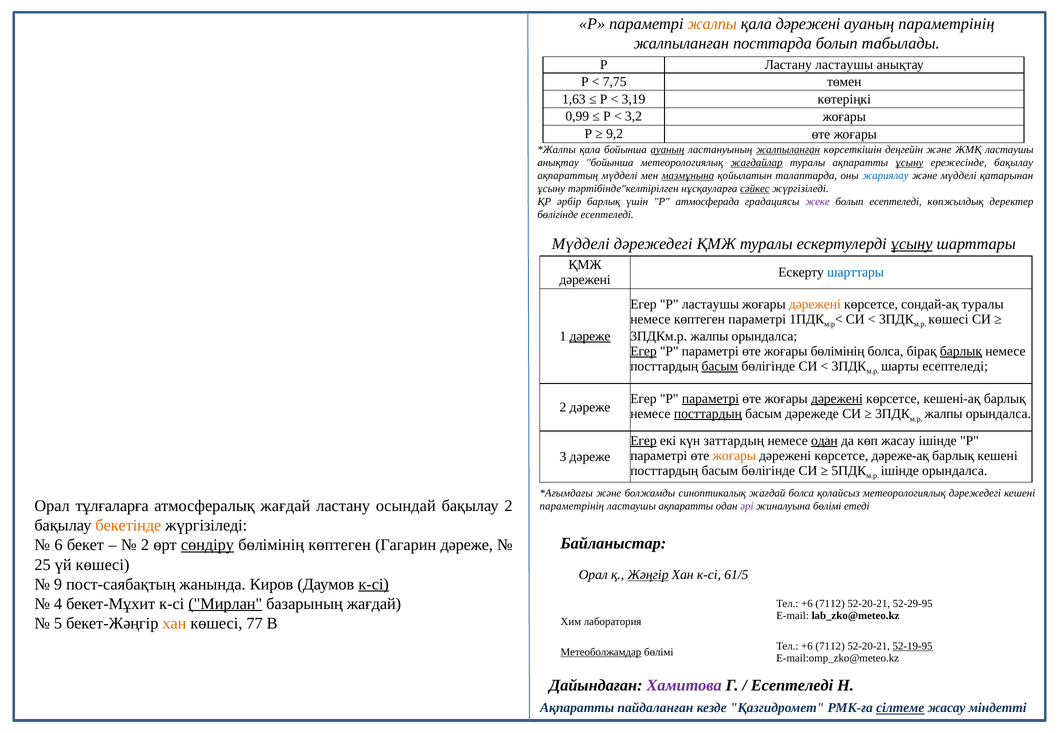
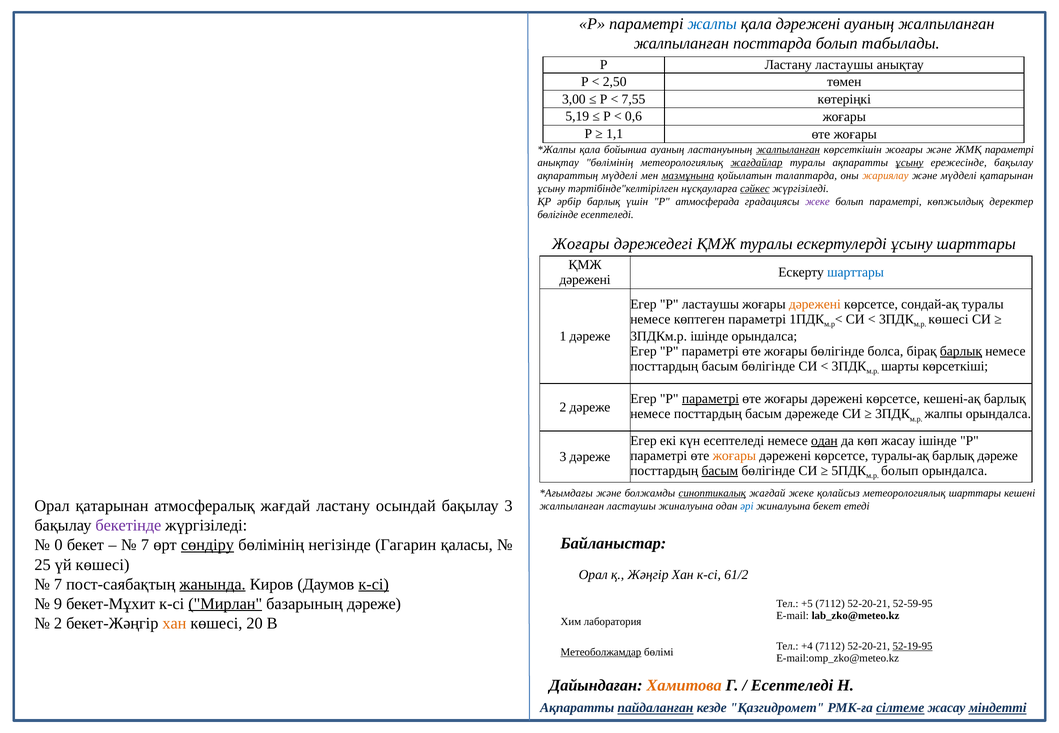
жалпы at (712, 24) colour: orange -> blue
ауаның параметрінің: параметрінің -> жалпыланған
7,75: 7,75 -> 2,50
1,63: 1,63 -> 3,00
3,19: 3,19 -> 7,55
0,99: 0,99 -> 5,19
3,2: 3,2 -> 0,6
9,2: 9,2 -> 1,1
ауаның at (667, 150) underline: present -> none
көрсеткішін деңгейін: деңгейін -> жоғары
ЖМҚ ластаушы: ластаушы -> параметрі
анықтау бойынша: бойынша -> бөлімінің
жариялау colour: blue -> orange
болып есептеледі: есептеледі -> параметрі
Мүдделі at (581, 244): Мүдделі -> Жоғары
ұсыну at (912, 244) underline: present -> none
дәреже at (590, 336) underline: present -> none
3ПДКм.р жалпы: жалпы -> ішінде
Егер at (643, 351) underline: present -> none
жоғары бөлімінің: бөлімінің -> бөлігінде
басым at (720, 366) underline: present -> none
шарты есептеледі: есептеледі -> көрсеткіші
дәрежені at (837, 399) underline: present -> none
посттардың at (708, 414) underline: present -> none
Егер at (643, 441) underline: present -> none
күн заттардың: заттардың -> есептеледі
дәреже-ақ: дәреже-ақ -> туралы-ақ
барлық кешені: кешені -> дәреже
басым at (720, 471) underline: none -> present
ішінде at (900, 471): ішінде -> болып
синоптикалық underline: none -> present
жағдай болса: болса -> жеке
метеорологиялық дәрежедегі: дәрежедегі -> шарттары
Орал тұлғаларға: тұлғаларға -> қатарынан
бақылау 2: 2 -> 3
параметрінің at (572, 506): параметрінің -> жалпыланған
ластаушы ақпаратты: ақпаратты -> жиналуына
әрі colour: purple -> blue
жиналуына бөлімі: бөлімі -> бекет
бекетінде colour: orange -> purple
6: 6 -> 0
2 at (145, 545): 2 -> 7
бөлімінің көптеген: көптеген -> негізінде
Гагарин дәреже: дәреже -> қаласы
Жәңгір underline: present -> none
61/5: 61/5 -> 61/2
9 at (58, 584): 9 -> 7
жанында underline: none -> present
4: 4 -> 9
базарының жағдай: жағдай -> дәреже
+6 at (807, 604): +6 -> +5
52-29-95: 52-29-95 -> 52-59-95
5 at (58, 623): 5 -> 2
77: 77 -> 20
+6 at (807, 646): +6 -> +4
Хамитова colour: purple -> orange
пайдаланған underline: none -> present
міндетті underline: none -> present
